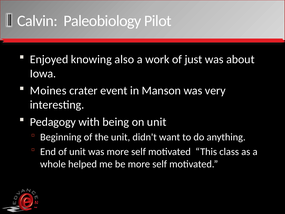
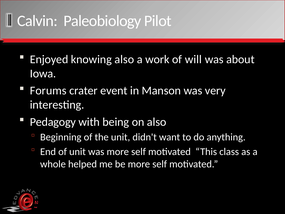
just: just -> will
Moines: Moines -> Forums
on unit: unit -> also
